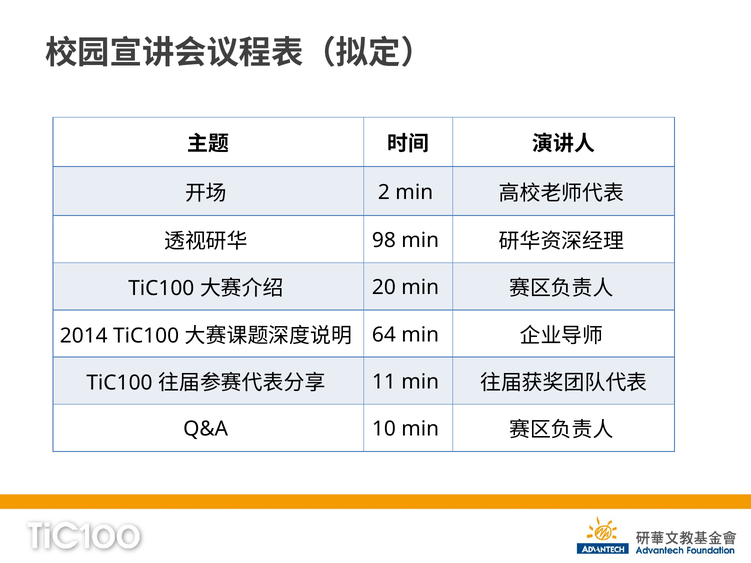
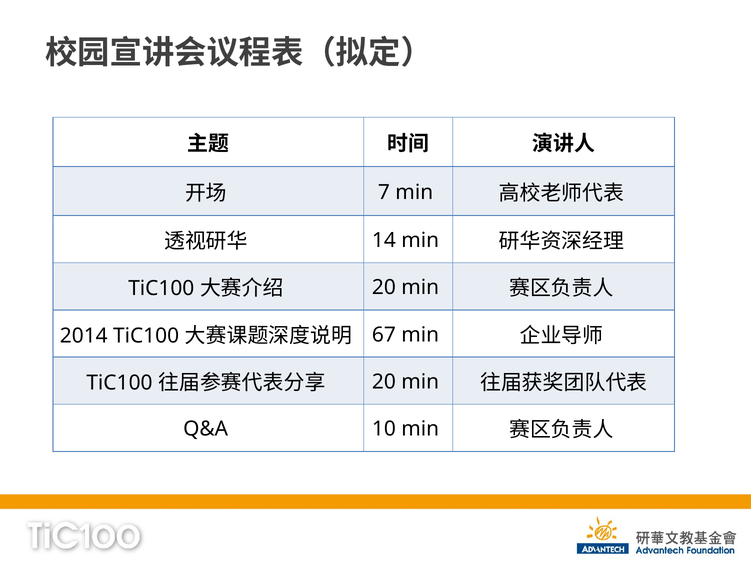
2: 2 -> 7
98: 98 -> 14
64: 64 -> 67
11 at (384, 382): 11 -> 20
